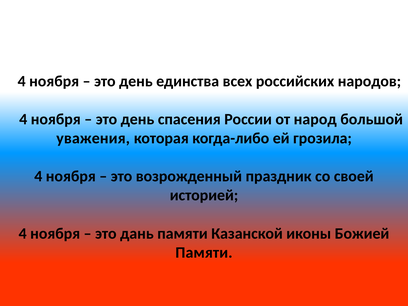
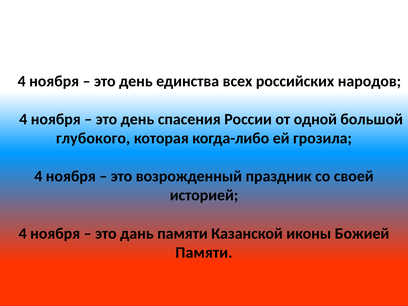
народ: народ -> одной
уважения: уважения -> глубокого
